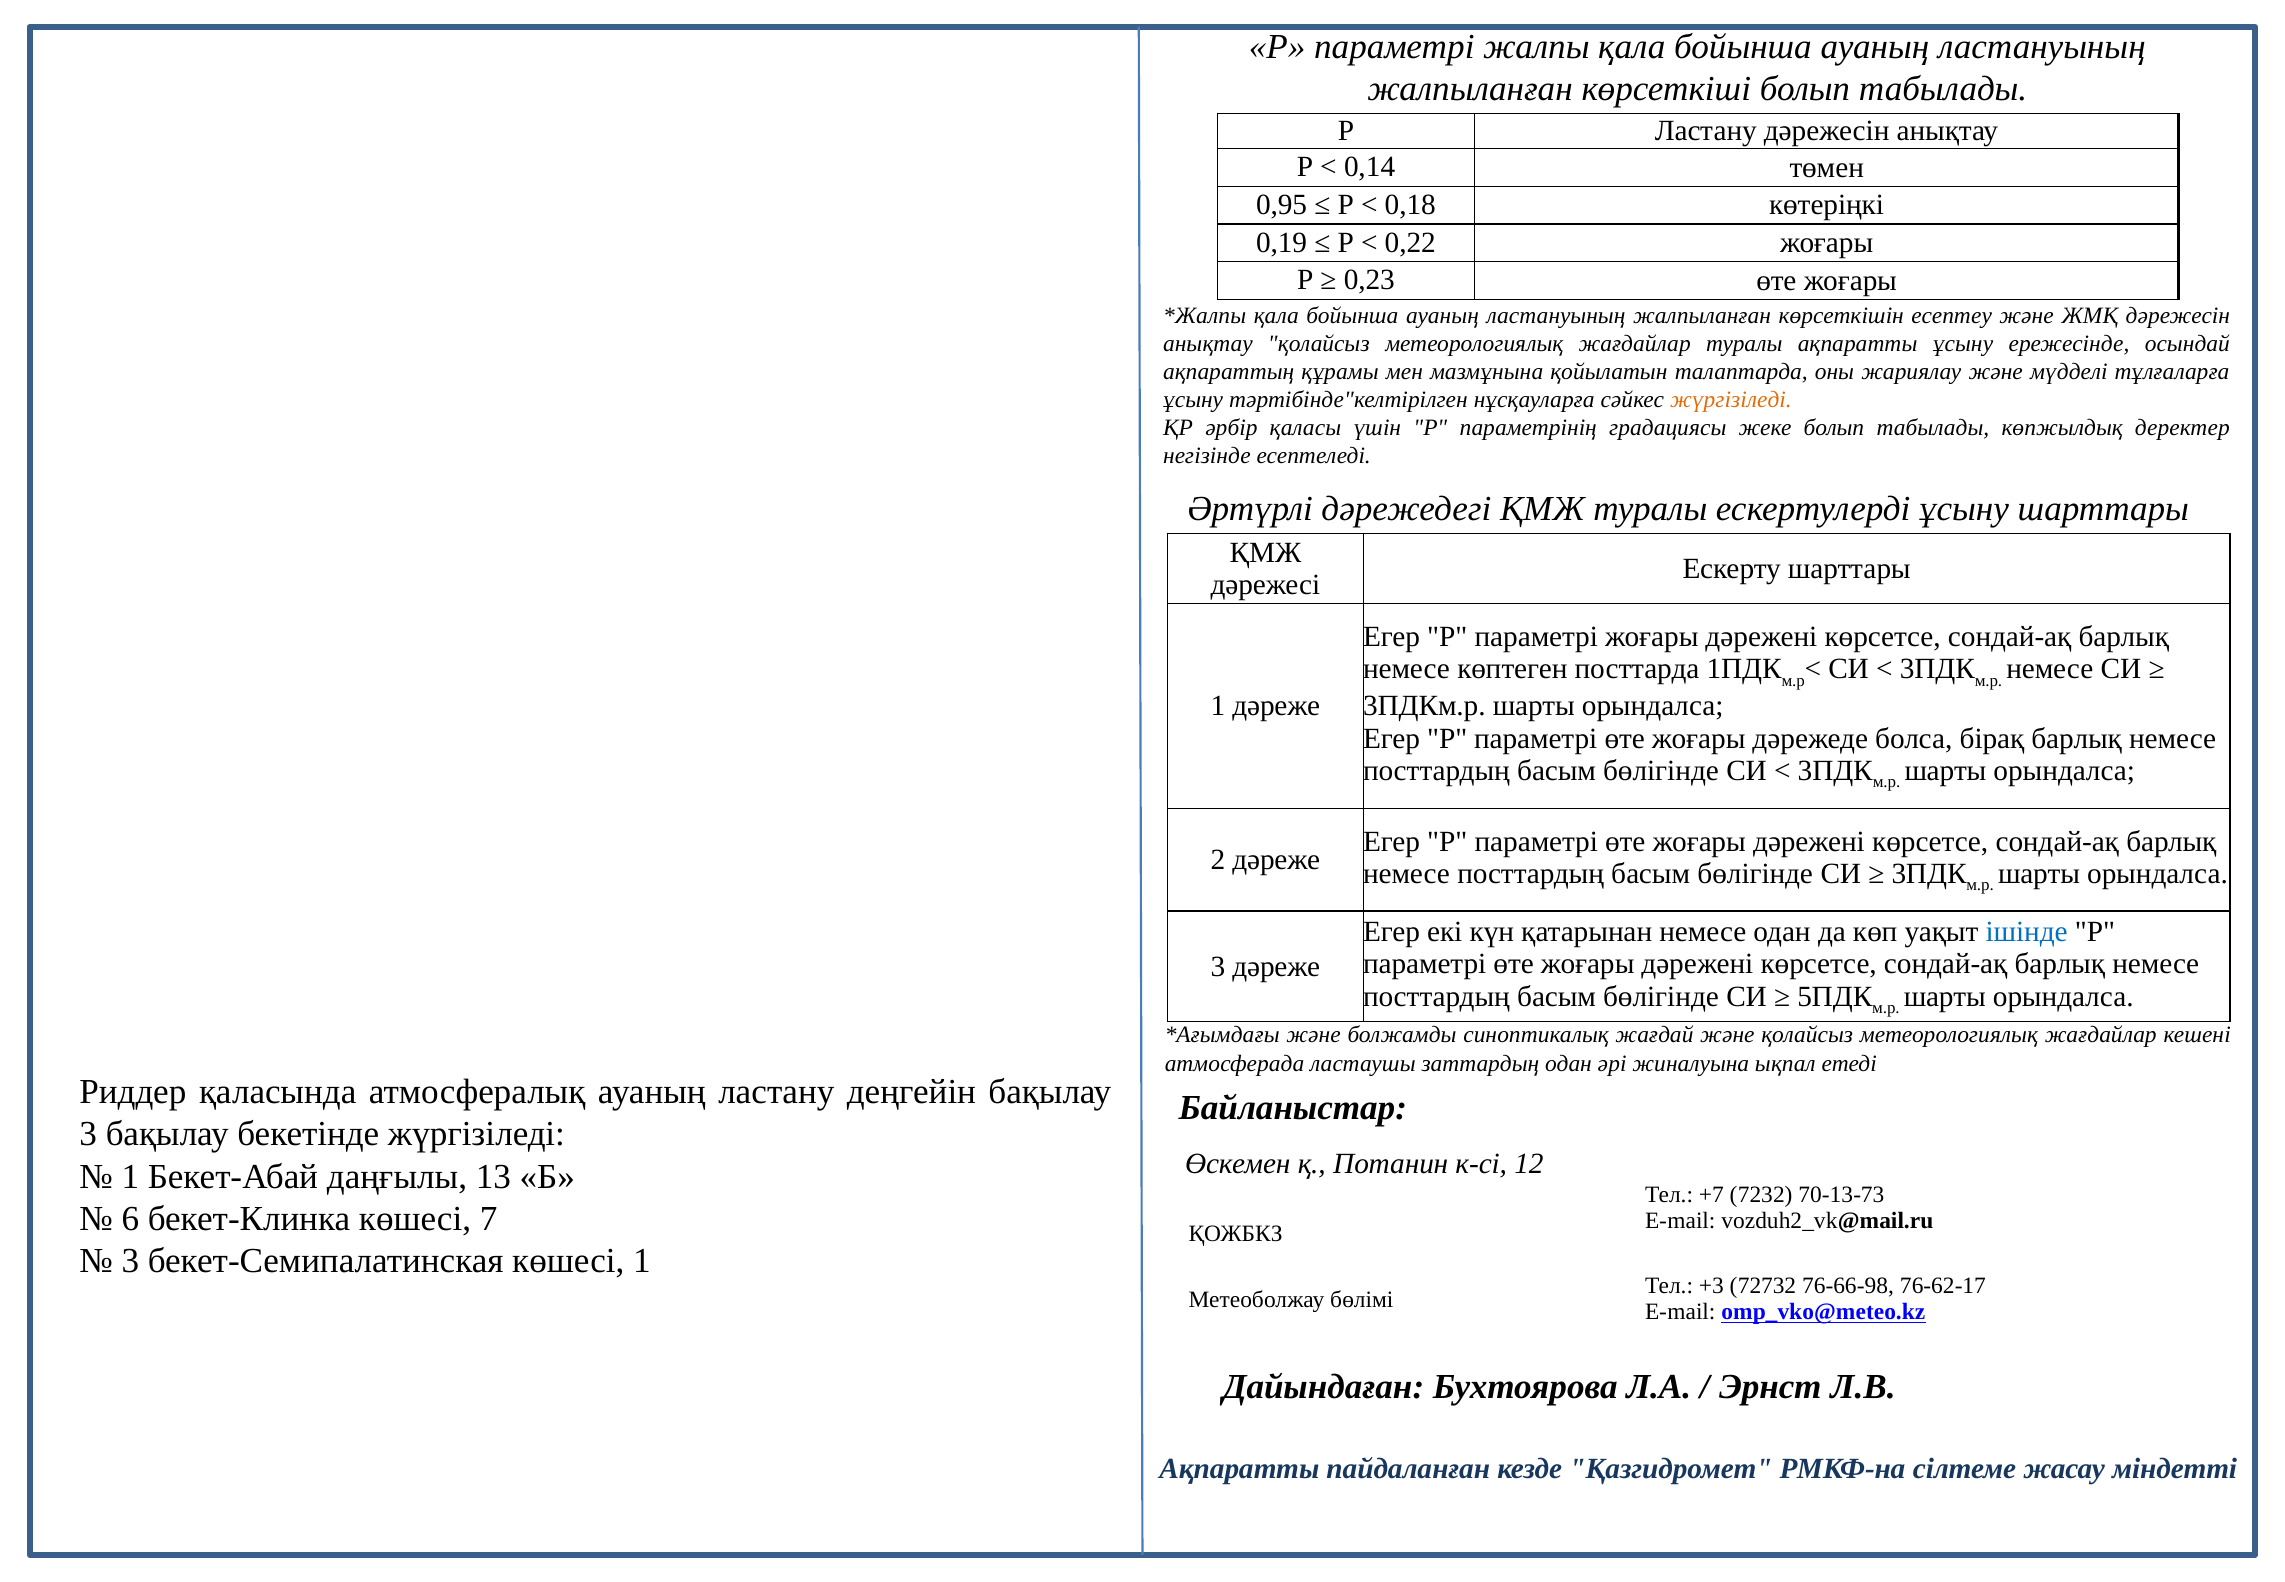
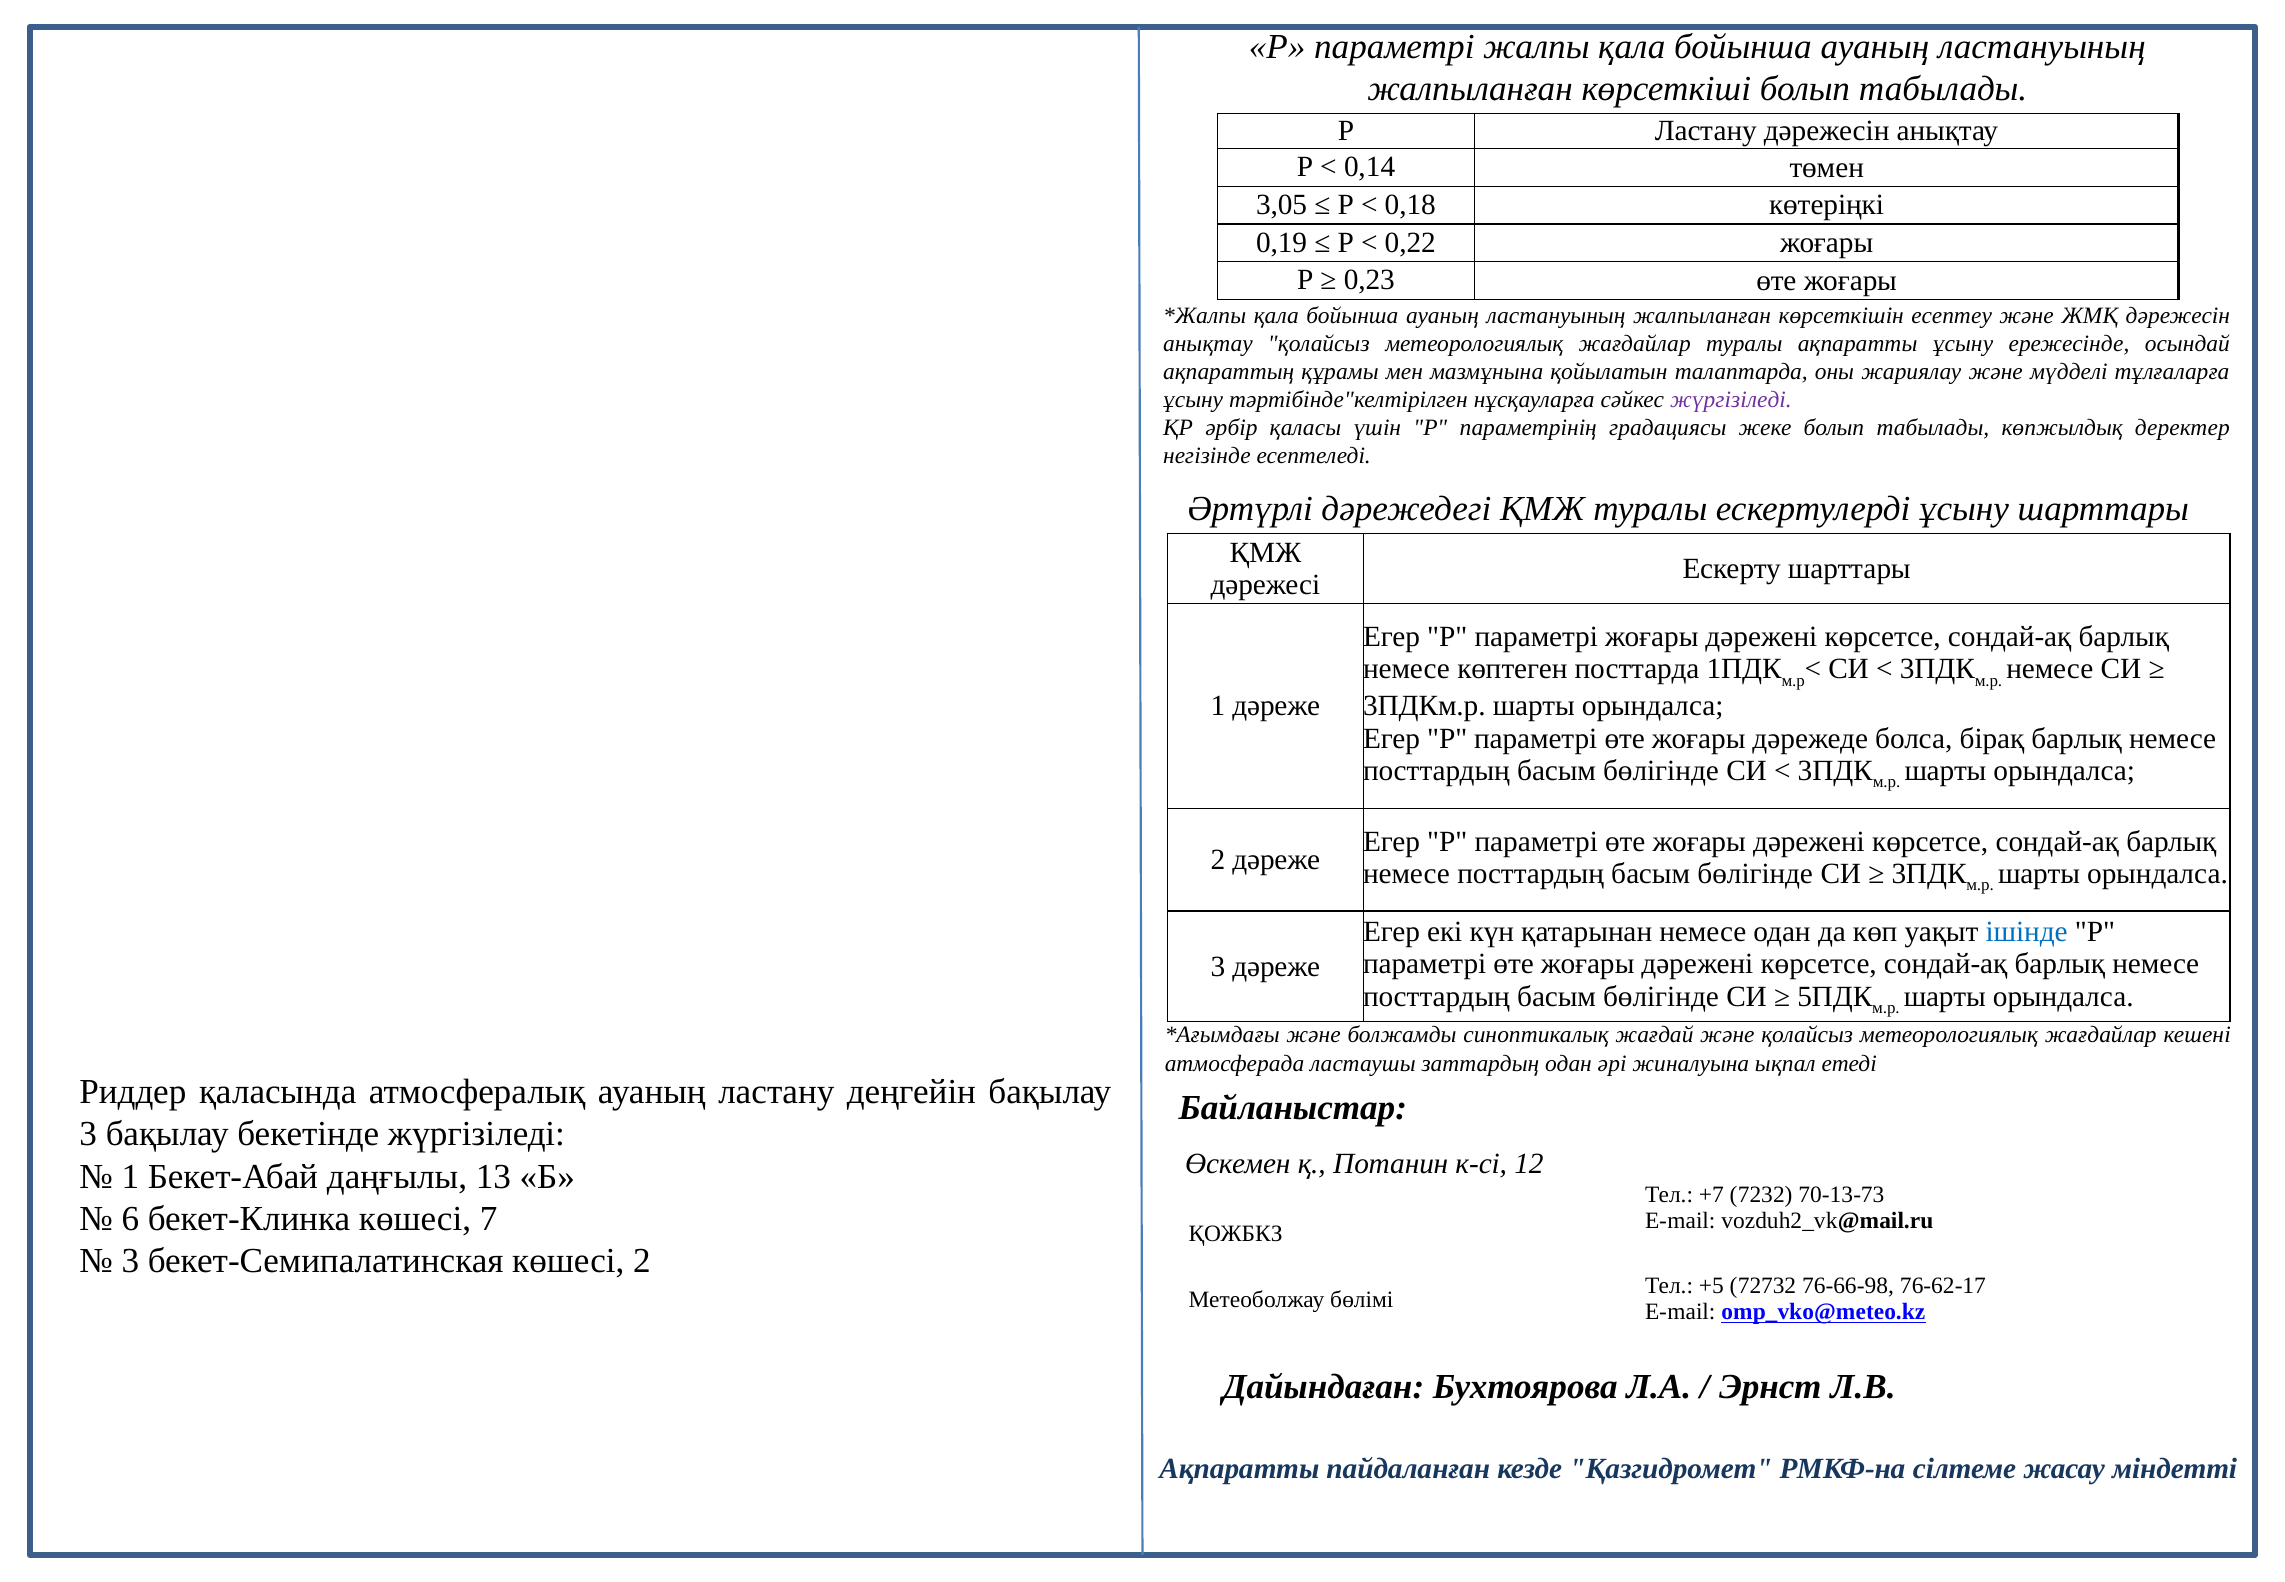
0,95: 0,95 -> 3,05
жүргізіледі at (1731, 400) colour: orange -> purple
көшесі 1: 1 -> 2
+3: +3 -> +5
